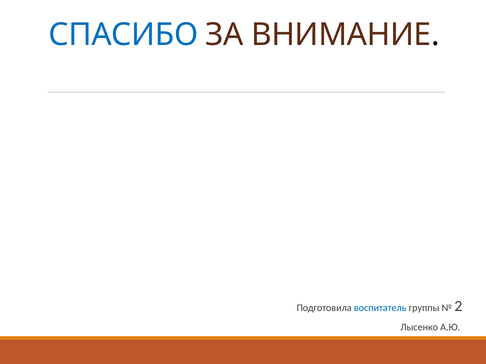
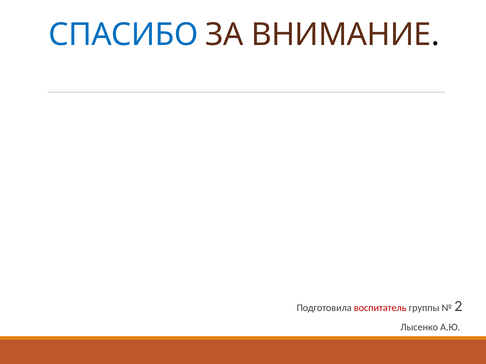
воспитатель colour: blue -> red
